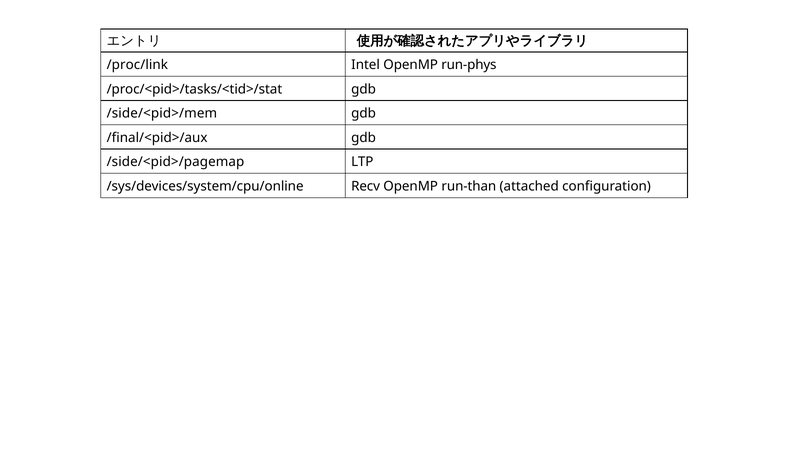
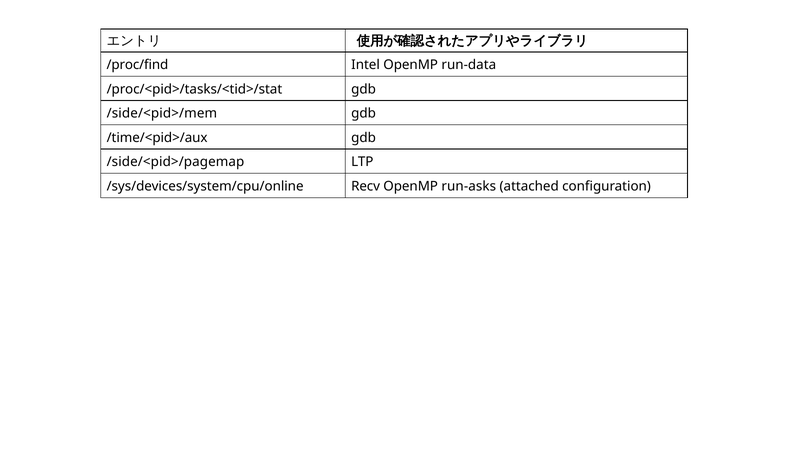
/proc/link: /proc/link -> /proc/find
run-phys: run-phys -> run-data
/final/<pid>/aux: /final/<pid>/aux -> /time/<pid>/aux
run-than: run-than -> run-asks
